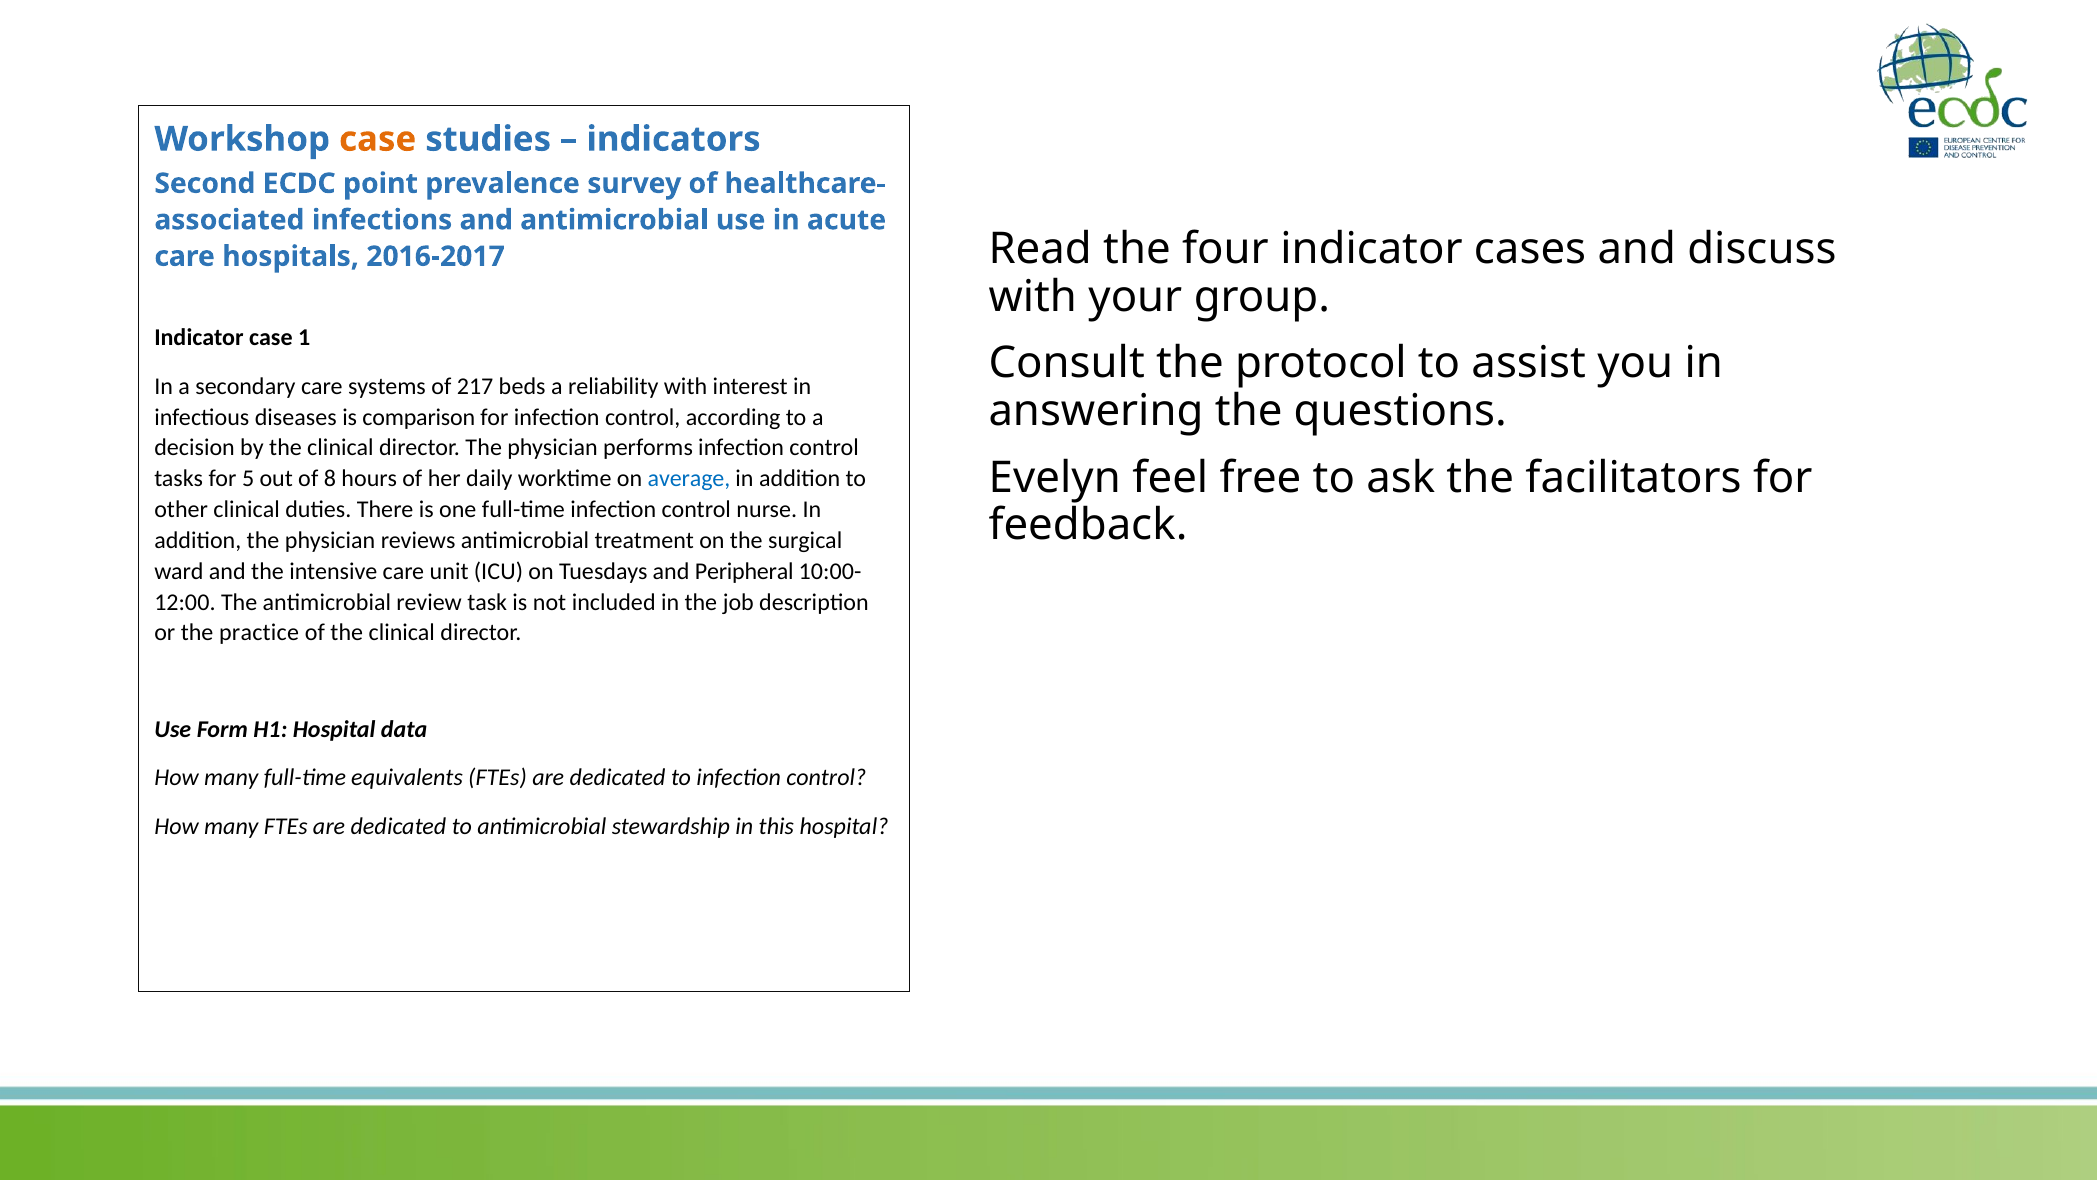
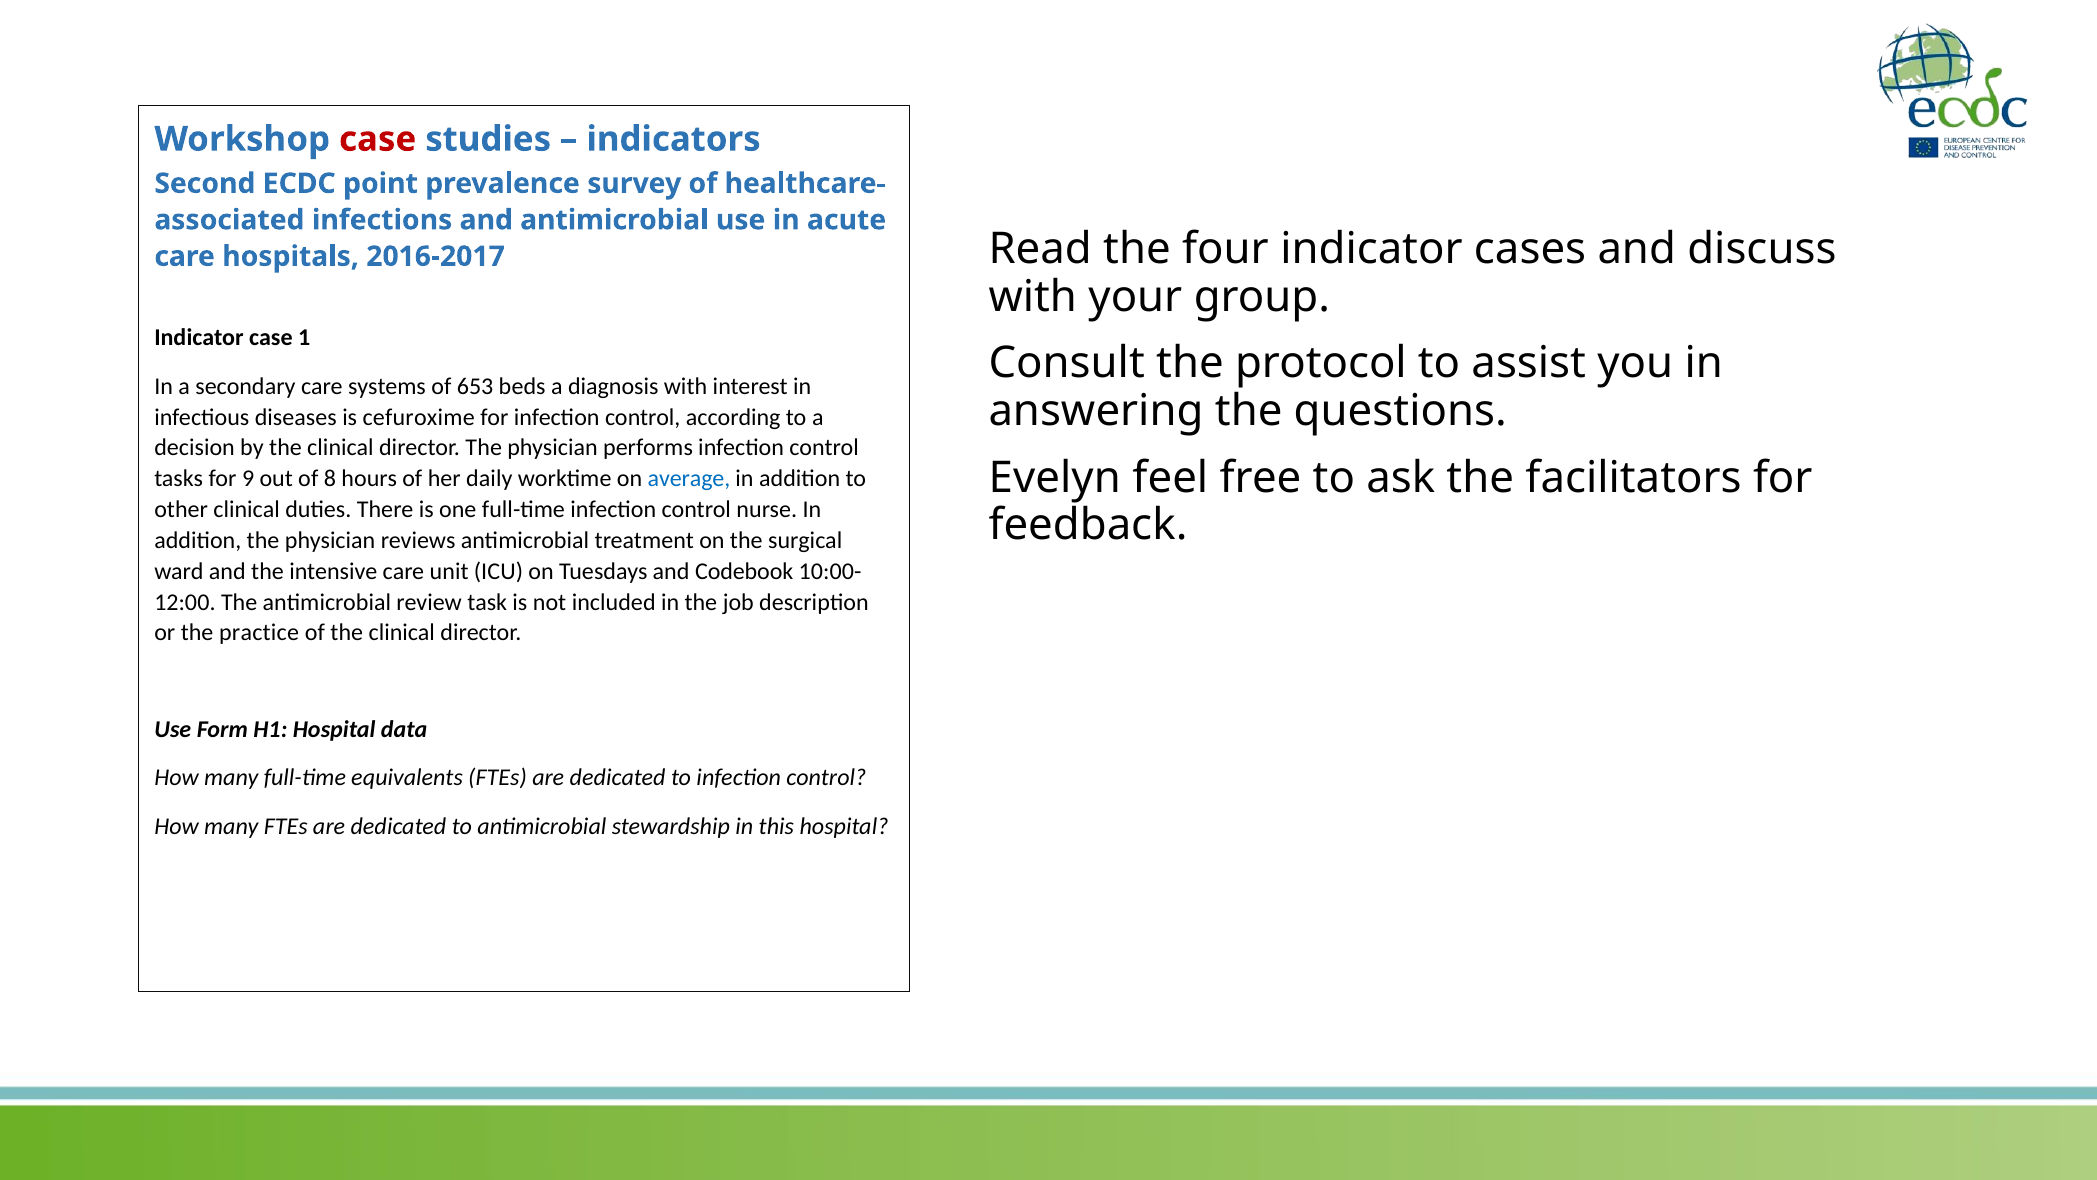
case at (378, 139) colour: orange -> red
217: 217 -> 653
reliability: reliability -> diagnosis
comparison: comparison -> cefuroxime
5: 5 -> 9
Peripheral: Peripheral -> Codebook
